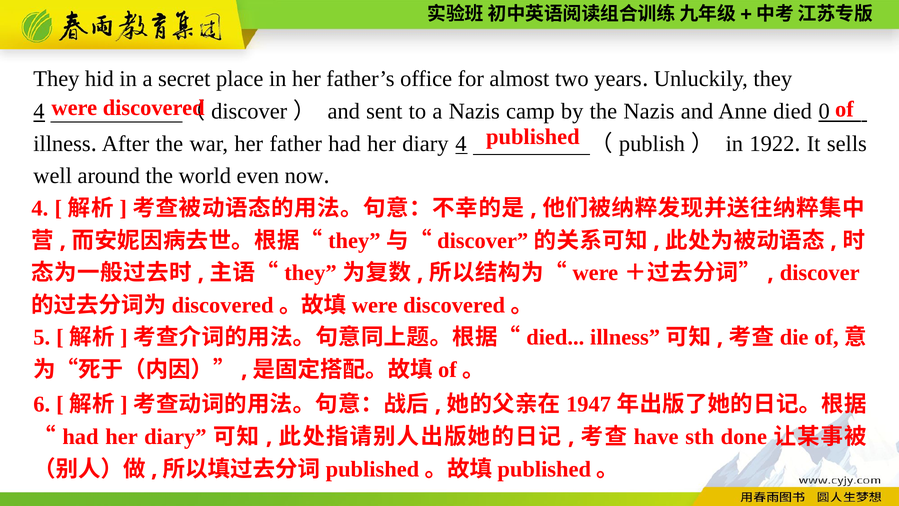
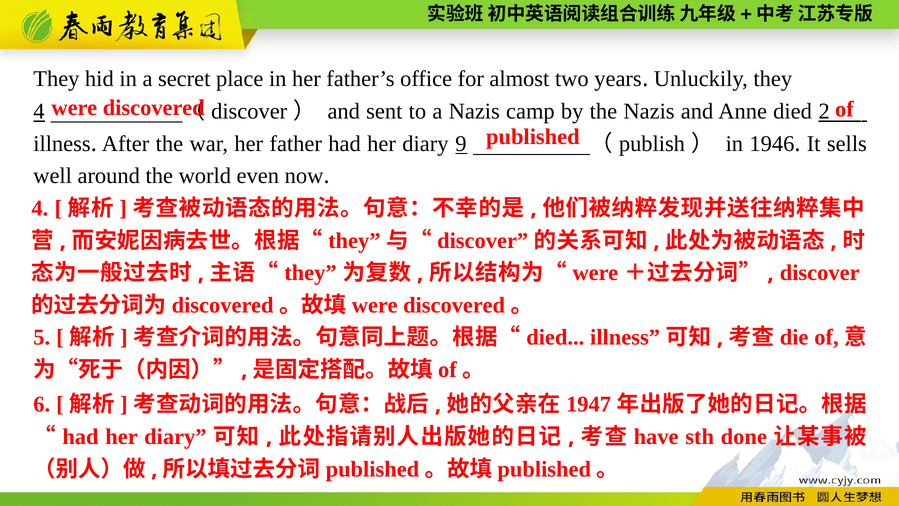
0: 0 -> 2
diary 4: 4 -> 9
1922: 1922 -> 1946
